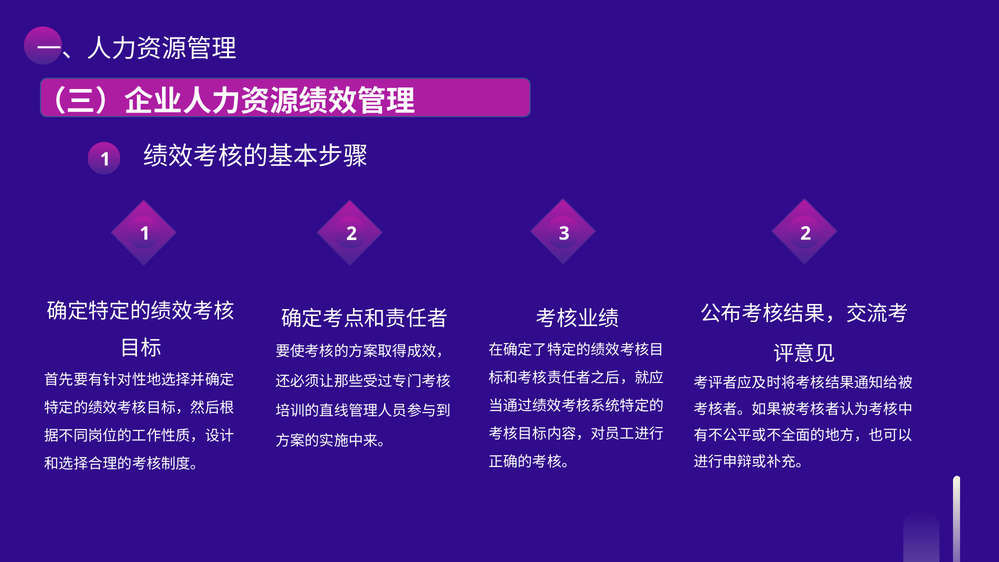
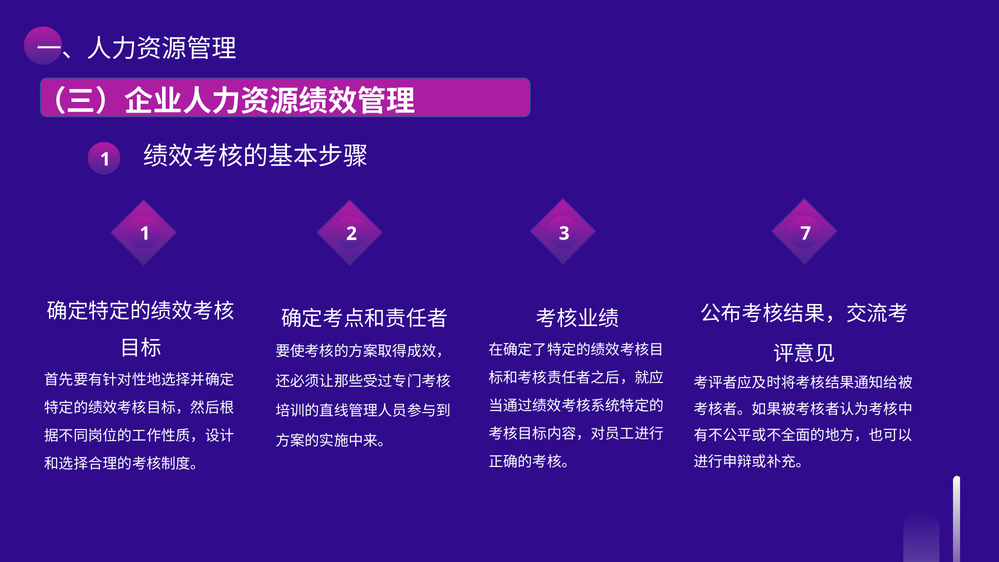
3 2: 2 -> 7
